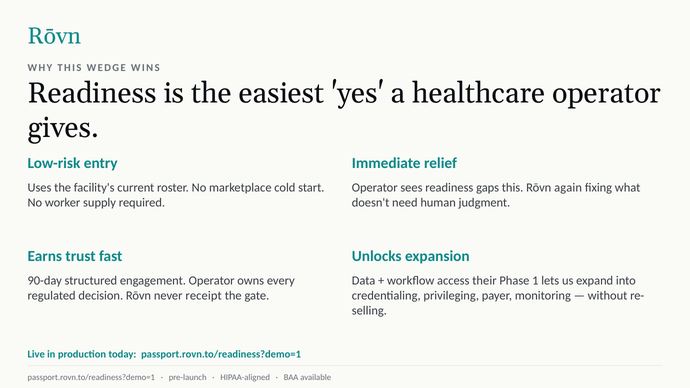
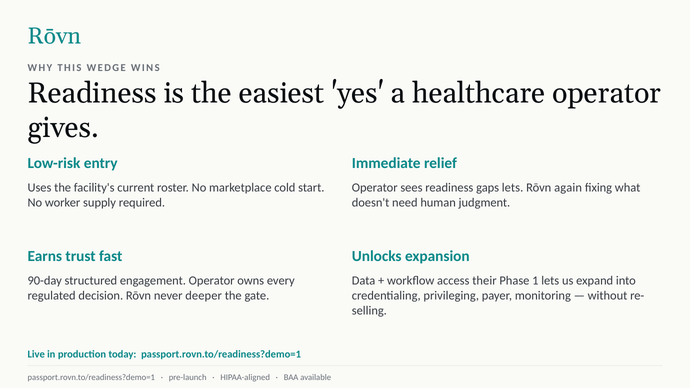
gaps this: this -> lets
receipt: receipt -> deeper
